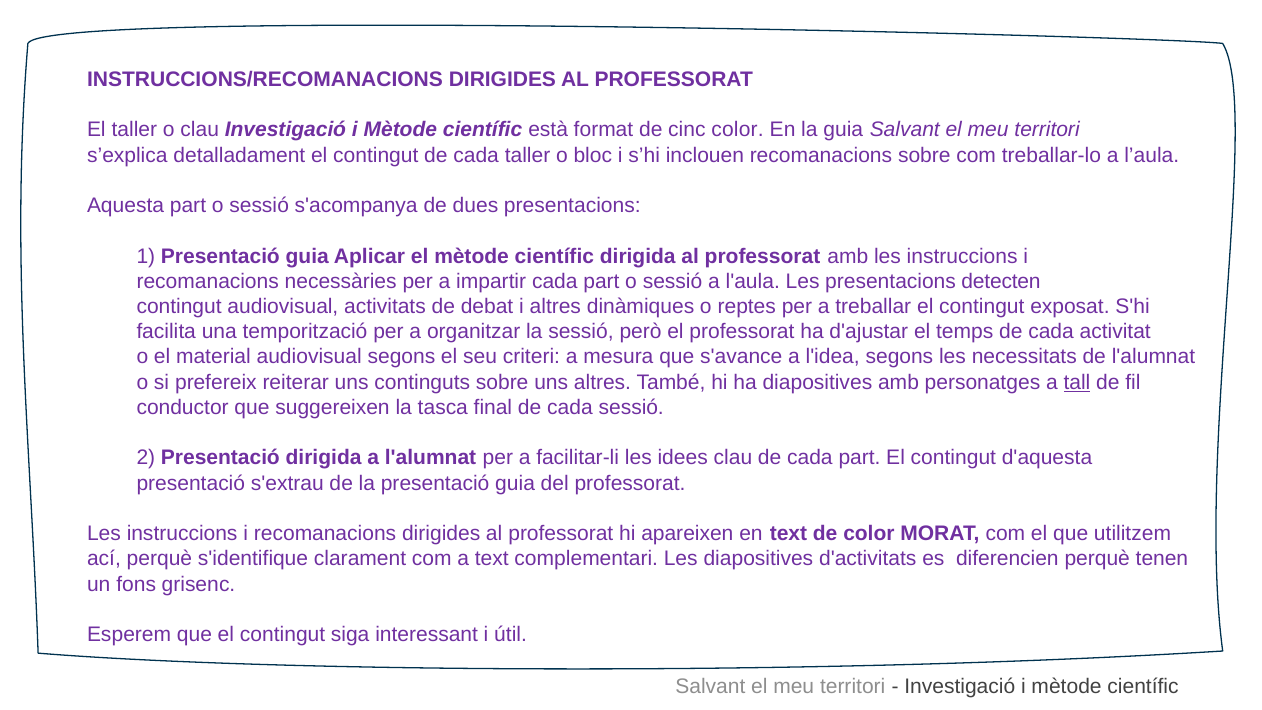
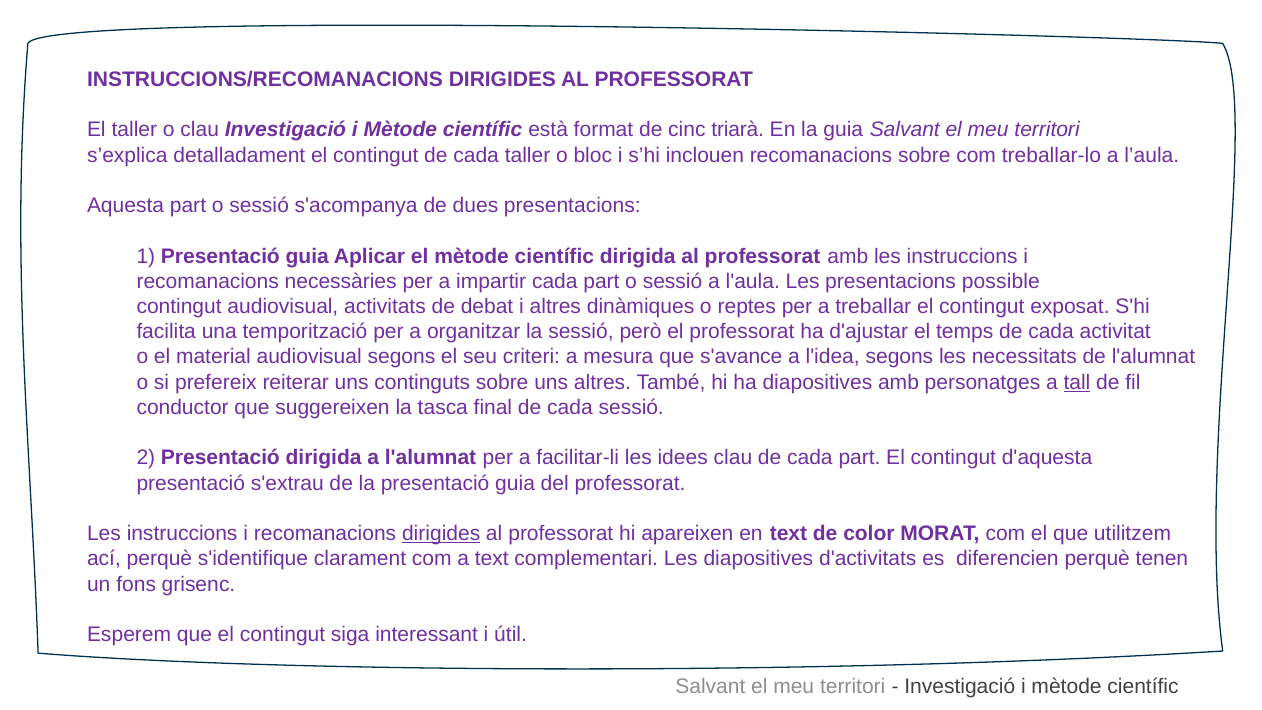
cinc color: color -> triarà
detecten: detecten -> possible
dirigides at (441, 534) underline: none -> present
